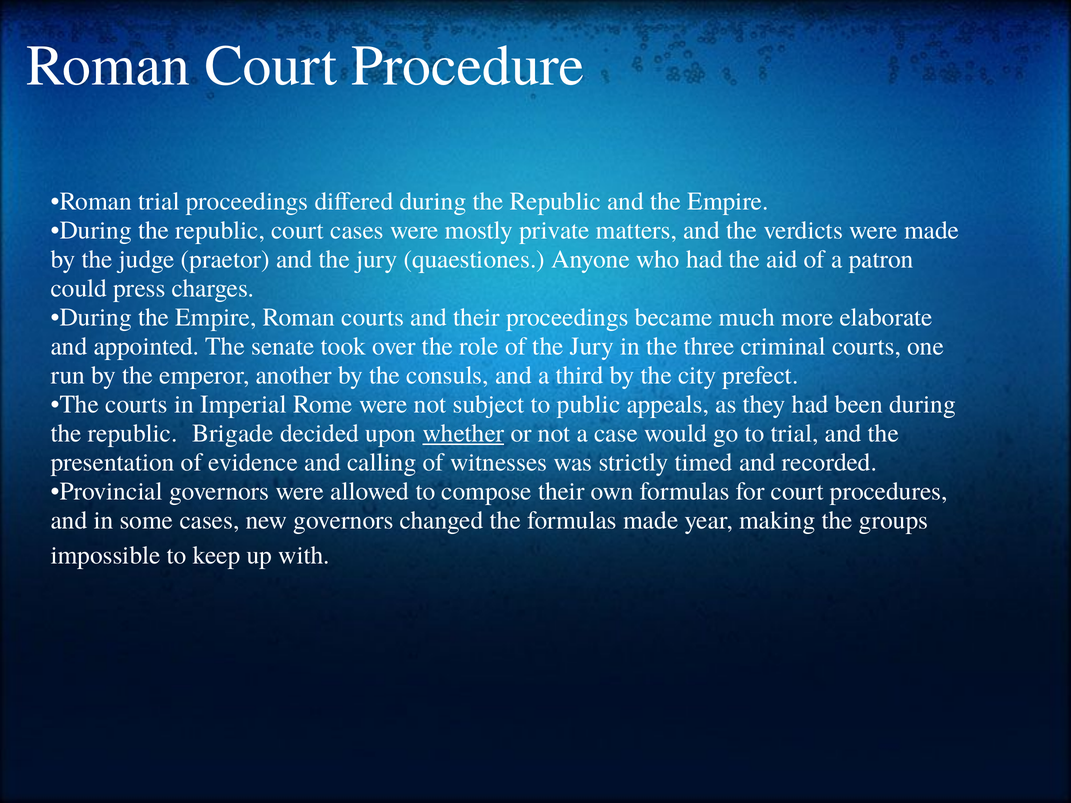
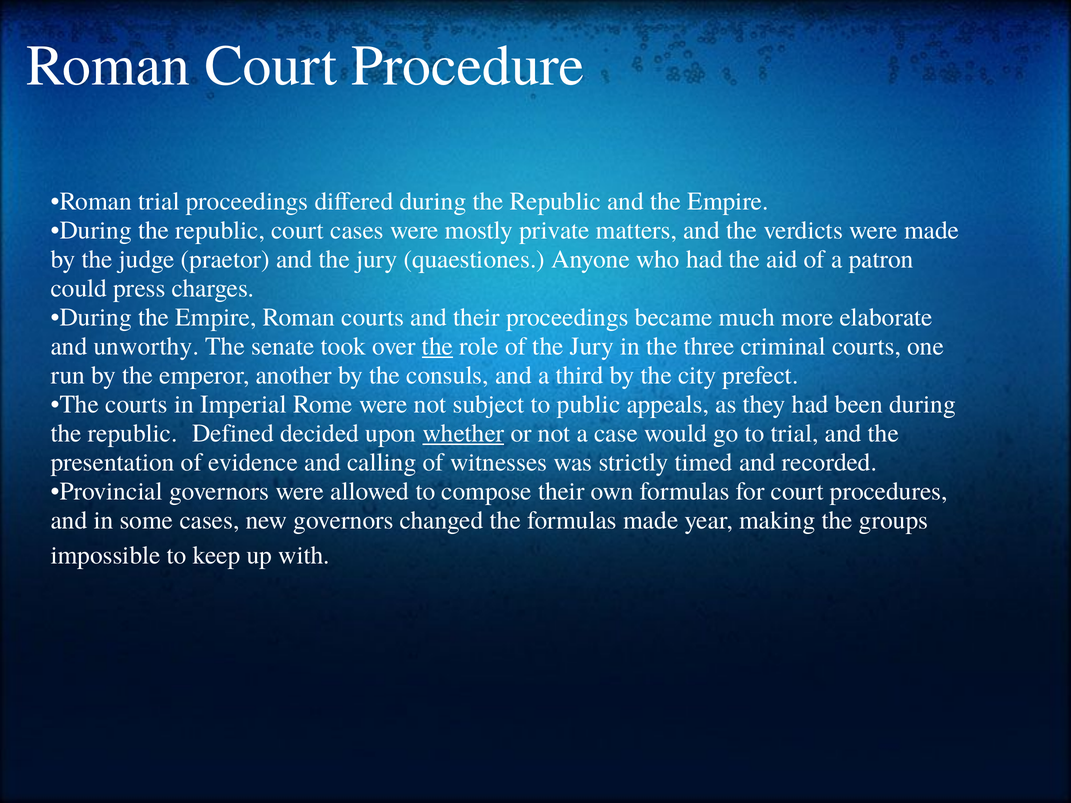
appointed: appointed -> unworthy
the at (438, 346) underline: none -> present
Brigade: Brigade -> Defined
